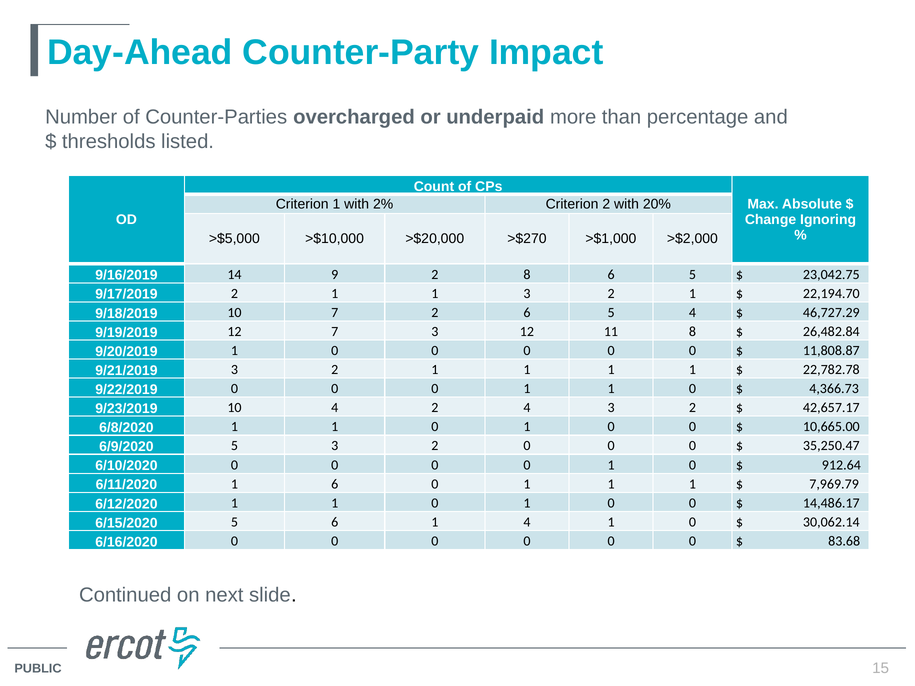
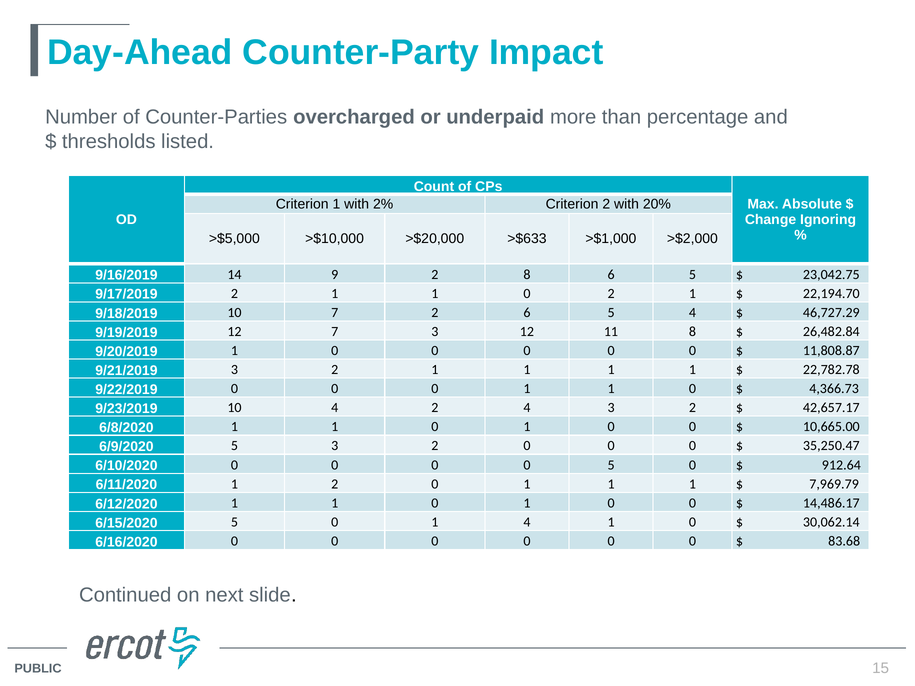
>$270: >$270 -> >$633
2 1 1 3: 3 -> 0
1 at (611, 465): 1 -> 5
1 6: 6 -> 2
6/15/2020 5 6: 6 -> 0
